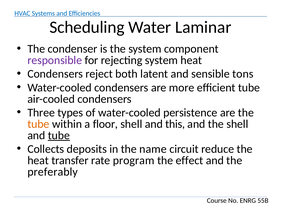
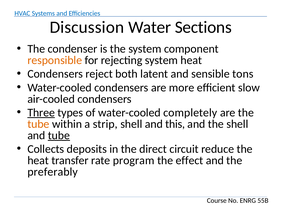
Scheduling: Scheduling -> Discussion
Laminar: Laminar -> Sections
responsible colour: purple -> orange
efficient tube: tube -> slow
Three underline: none -> present
persistence: persistence -> completely
floor: floor -> strip
name: name -> direct
